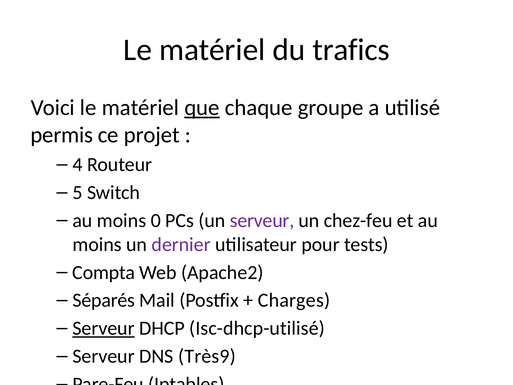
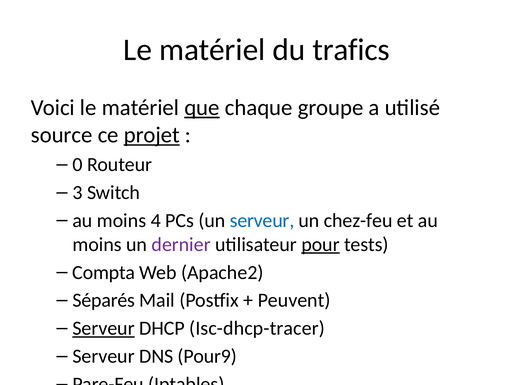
permis: permis -> source
projet underline: none -> present
4: 4 -> 0
5: 5 -> 3
0: 0 -> 4
serveur at (262, 220) colour: purple -> blue
pour underline: none -> present
Charges: Charges -> Peuvent
Isc-dhcp-utilisé: Isc-dhcp-utilisé -> Isc-dhcp-tracer
Très9: Très9 -> Pour9
